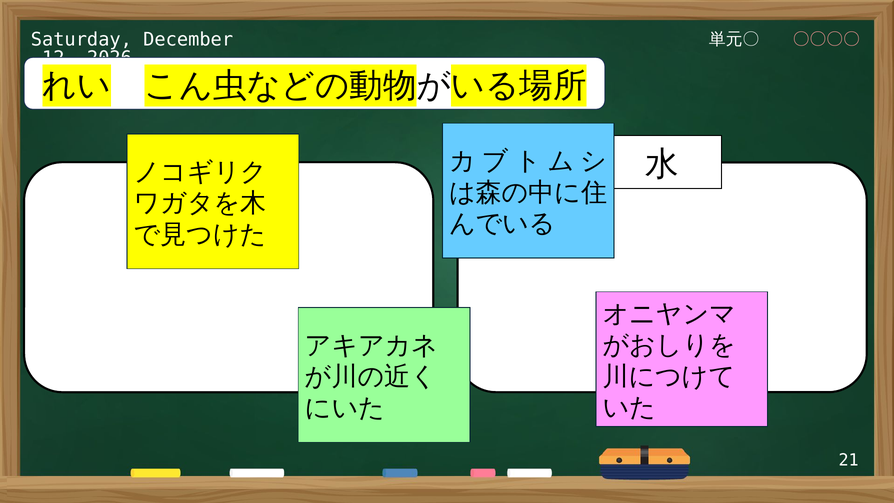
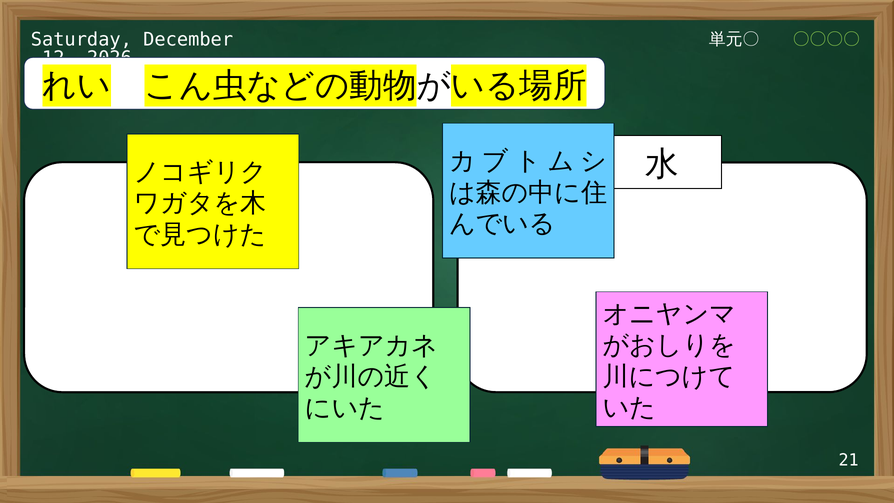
〇〇〇〇 colour: pink -> light green
